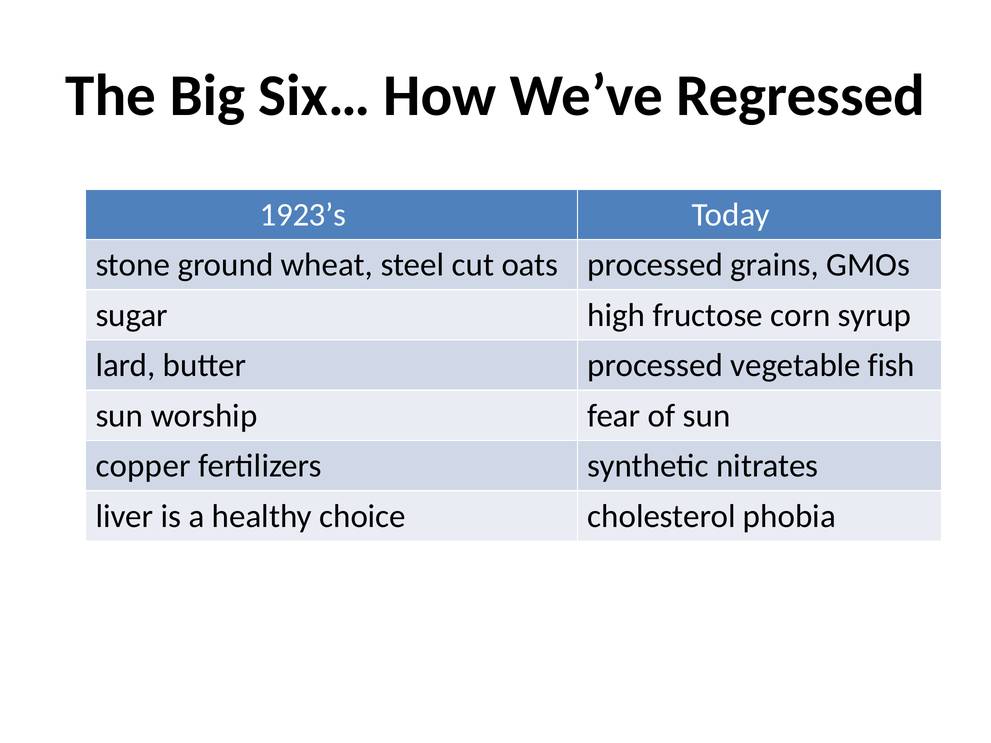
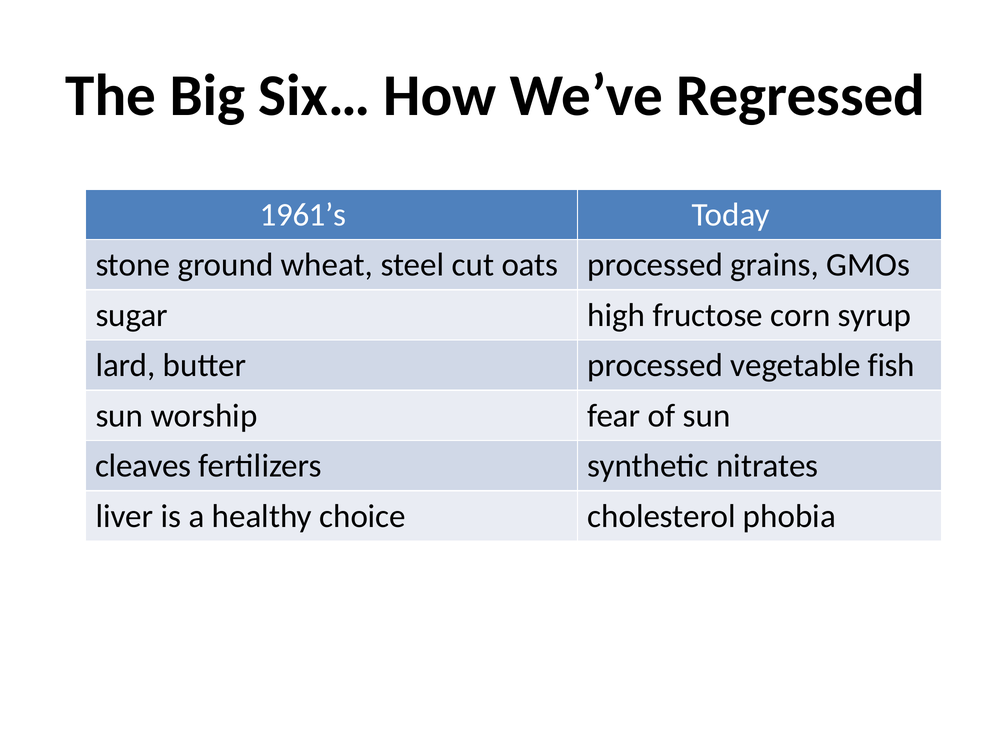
1923’s: 1923’s -> 1961’s
copper: copper -> cleaves
